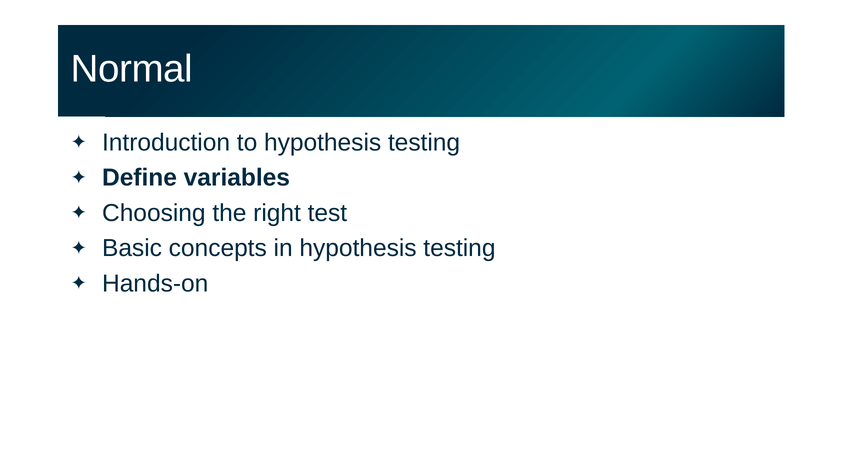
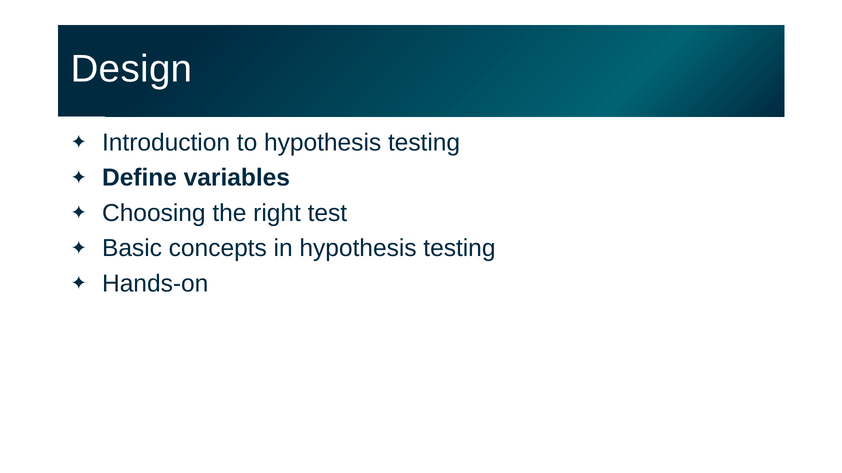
Normal: Normal -> Design
